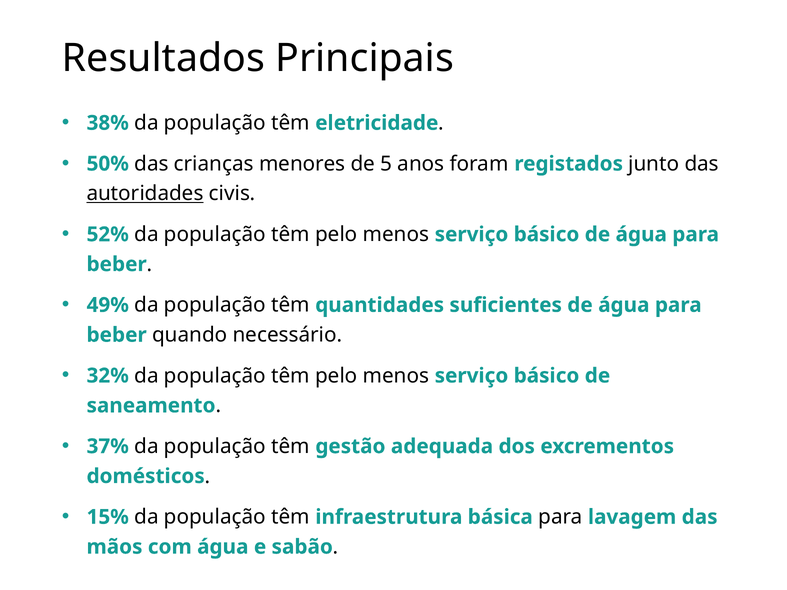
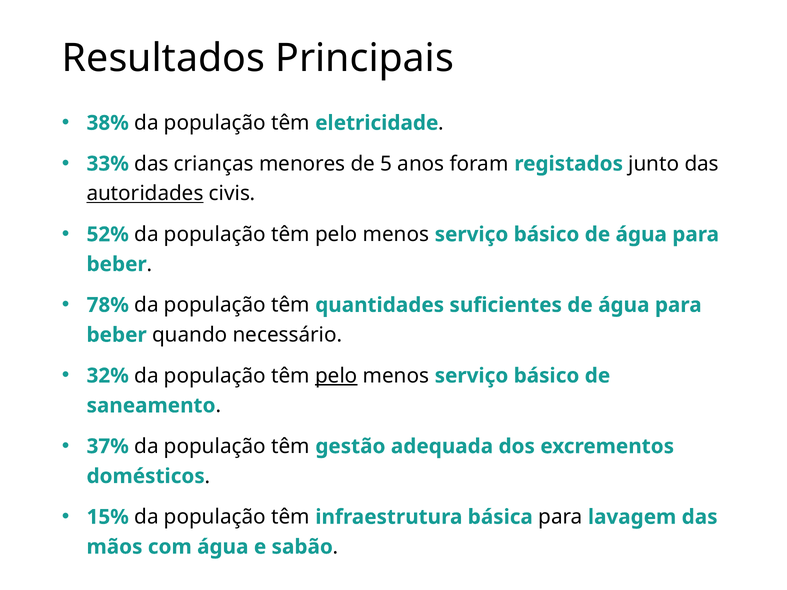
50%: 50% -> 33%
49%: 49% -> 78%
pelo at (336, 376) underline: none -> present
